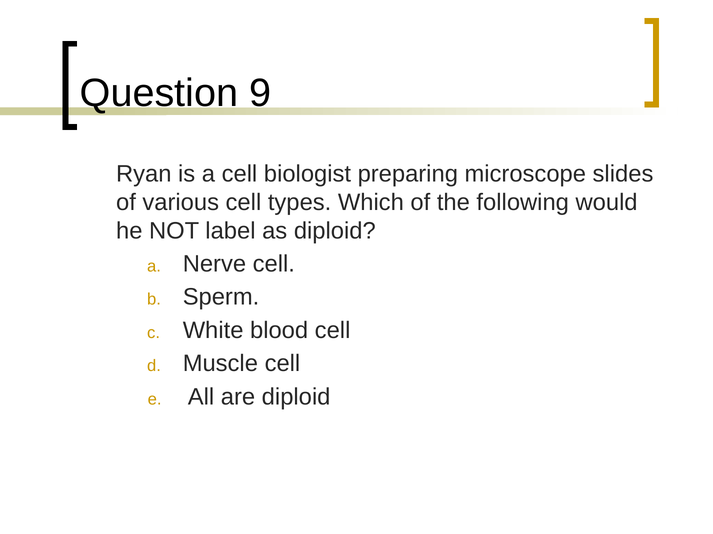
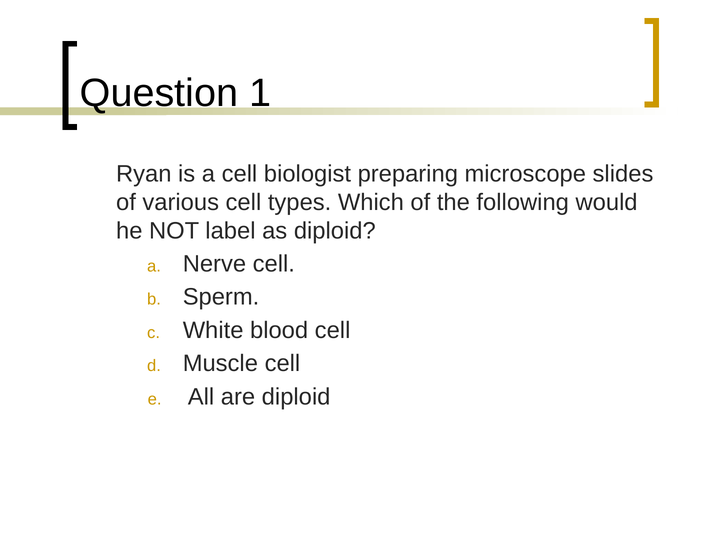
9: 9 -> 1
